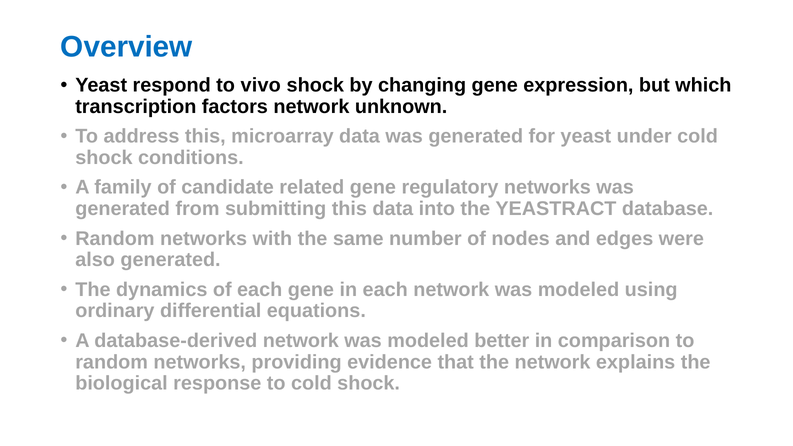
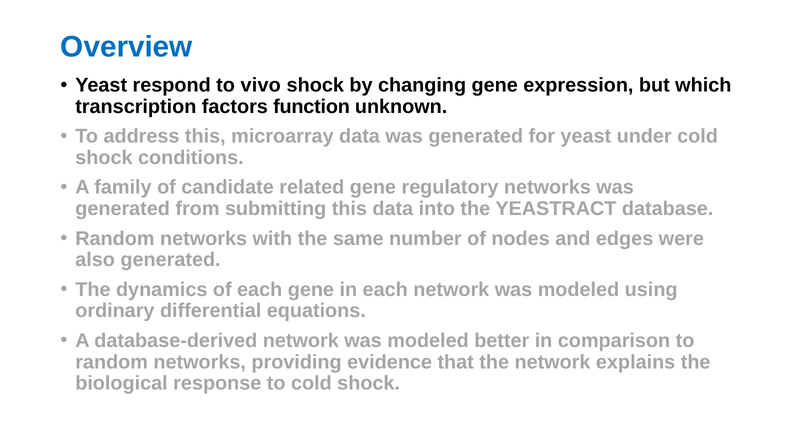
factors network: network -> function
